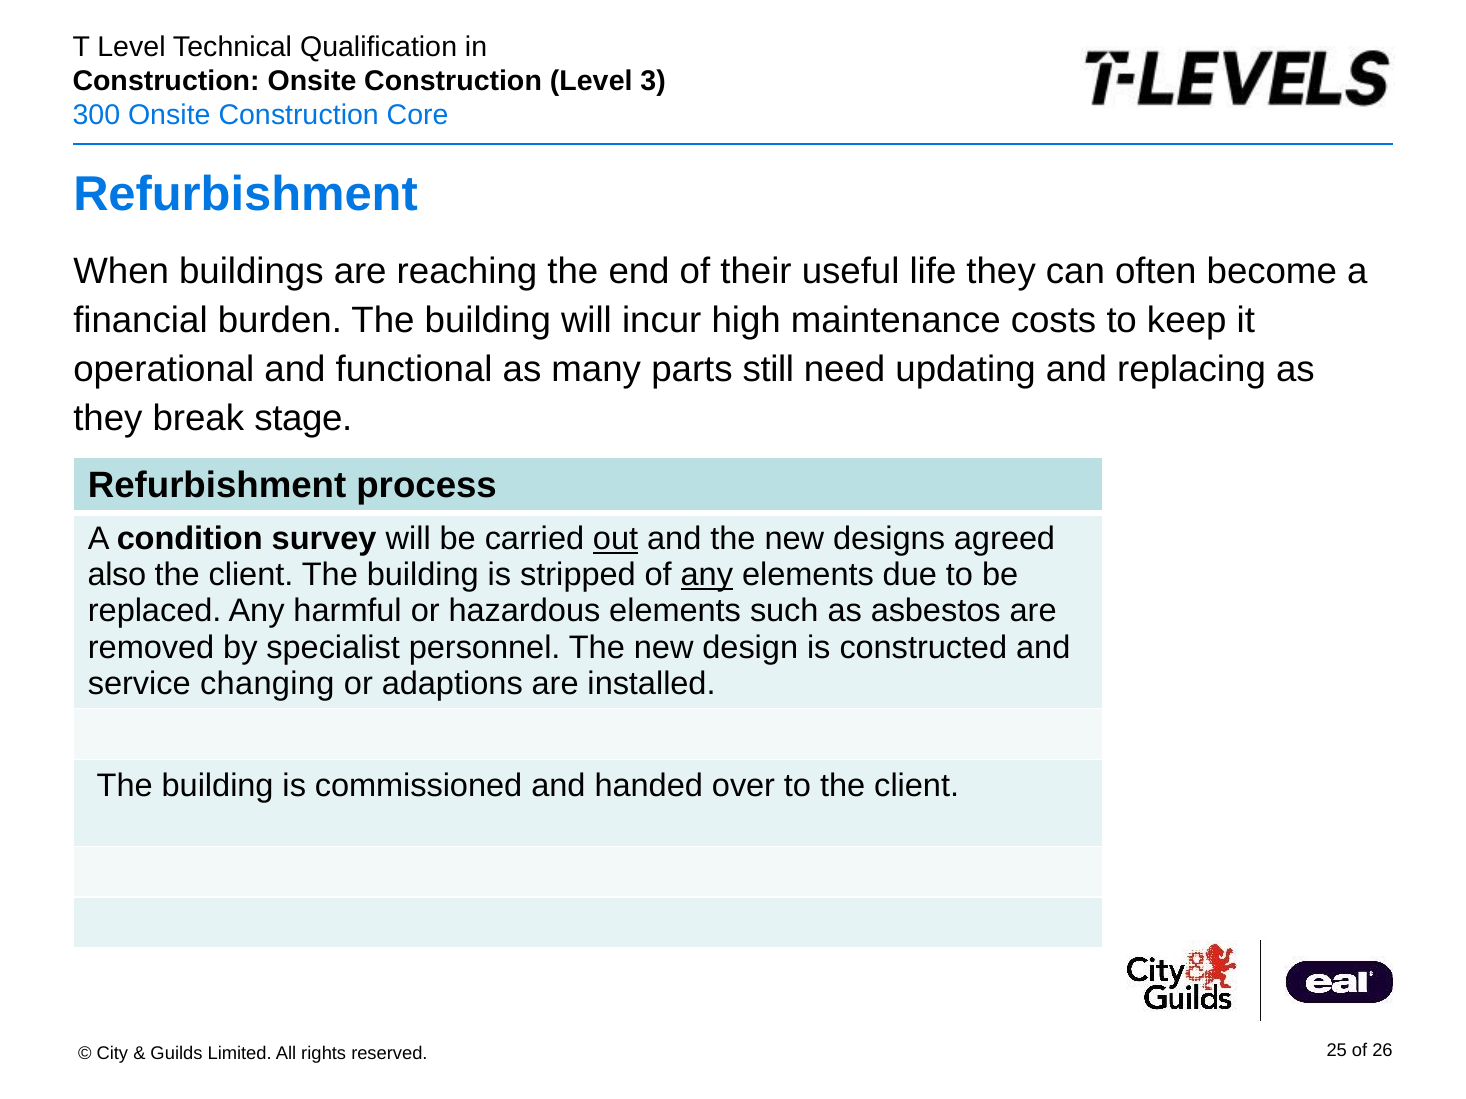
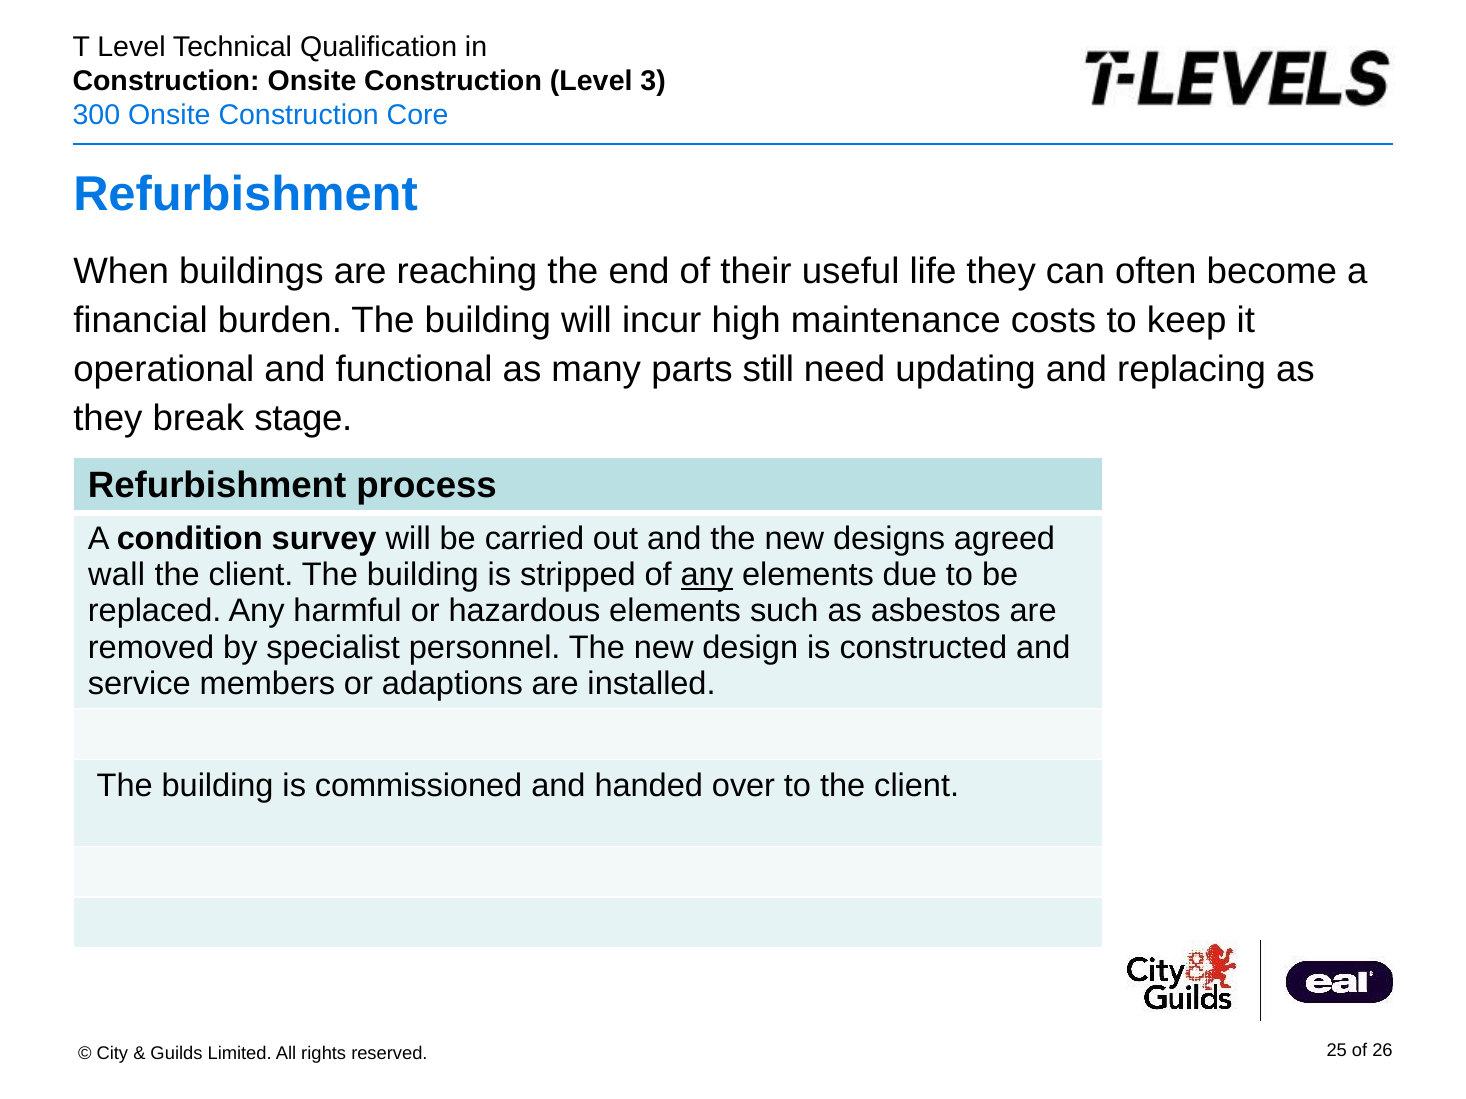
out underline: present -> none
also: also -> wall
changing: changing -> members
